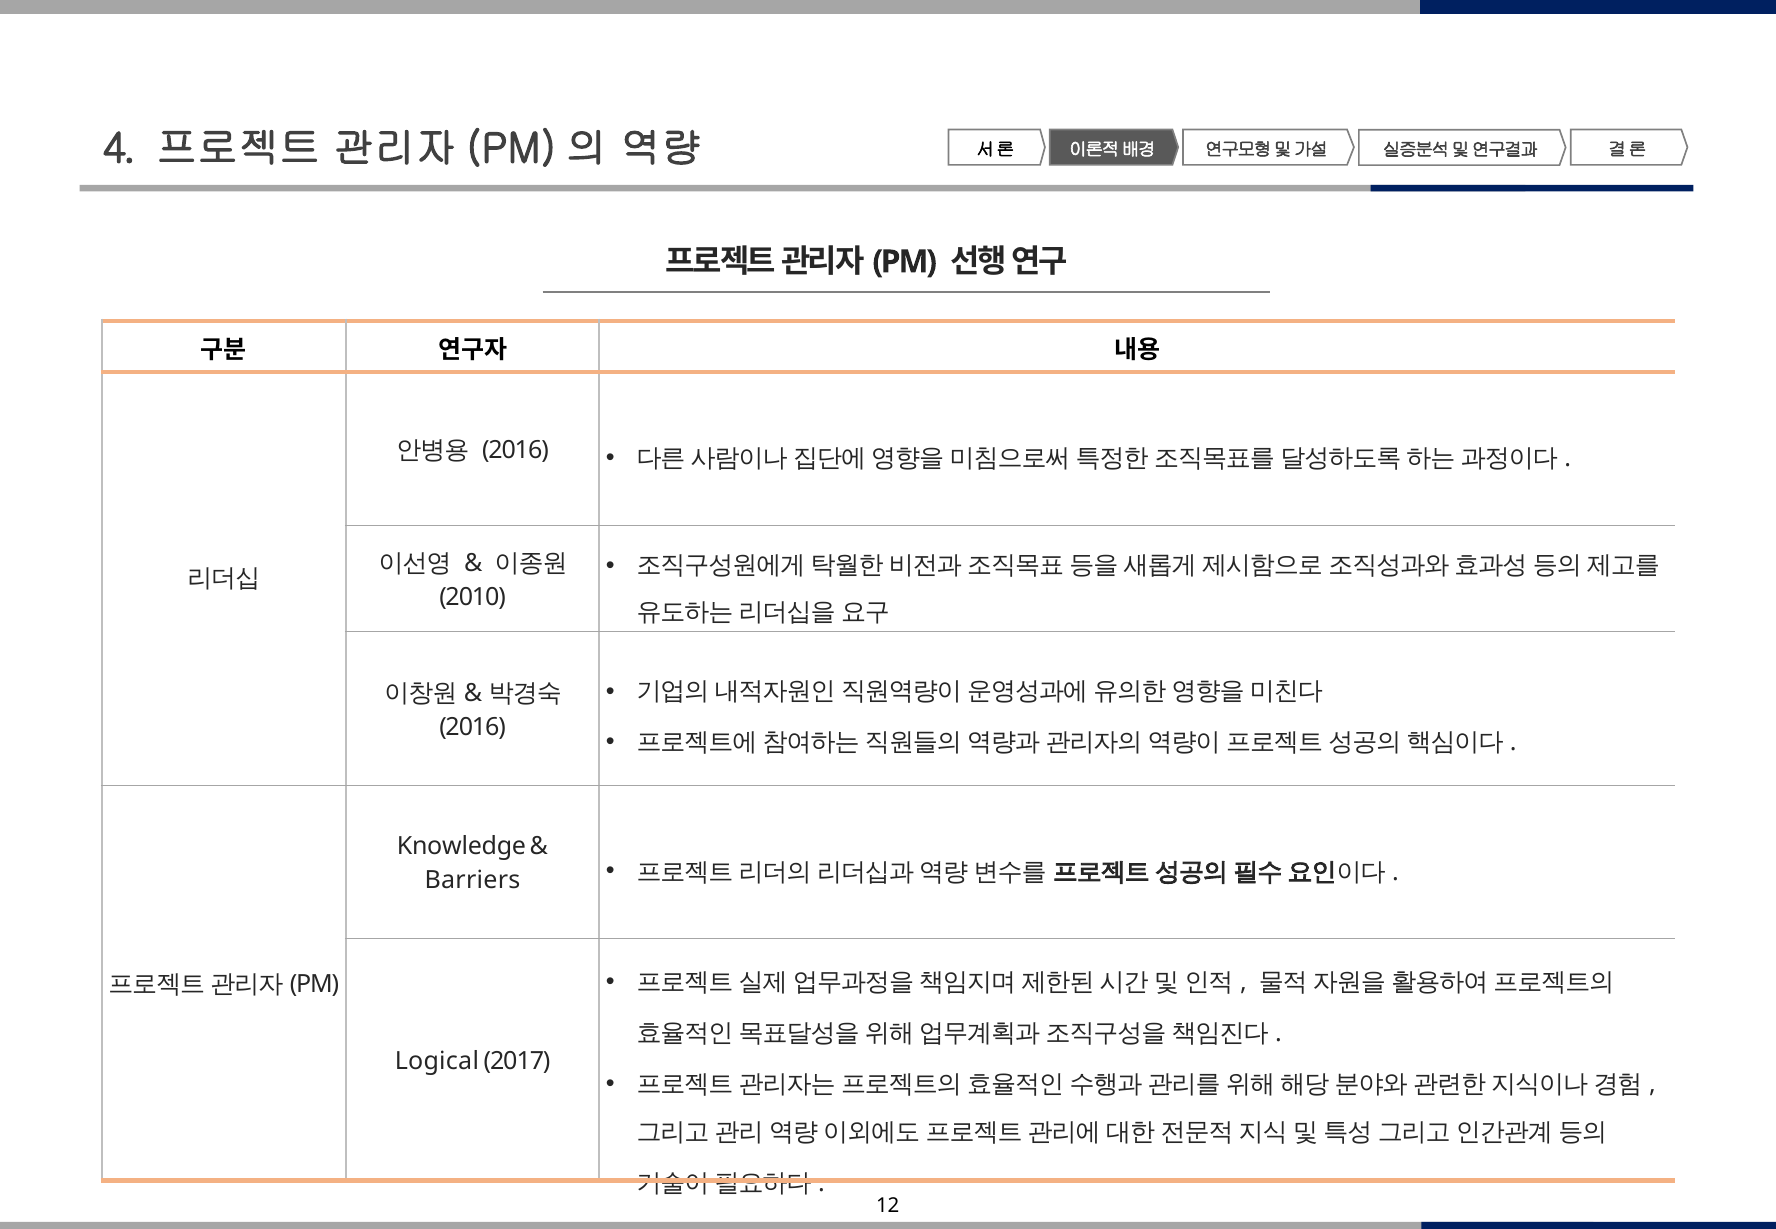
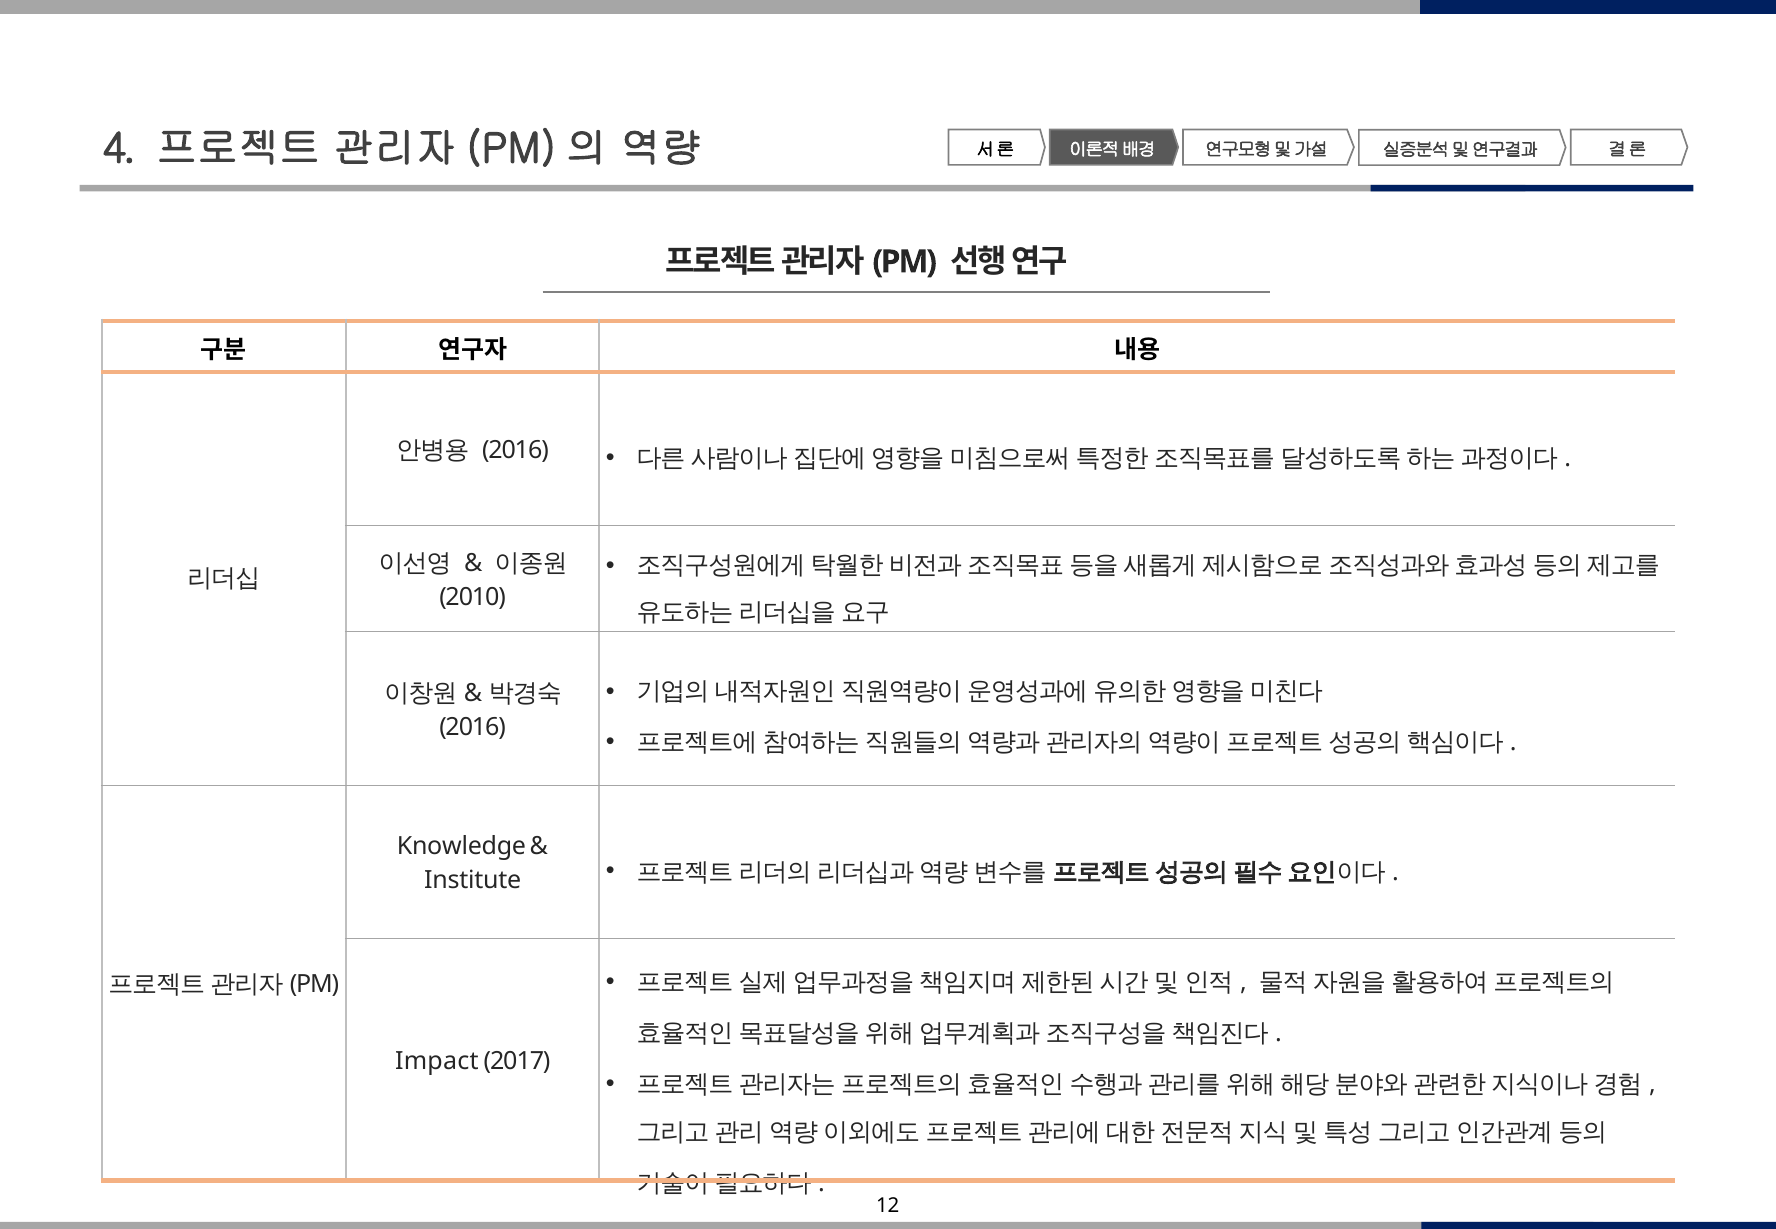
Barriers: Barriers -> Institute
Logical: Logical -> Impact
